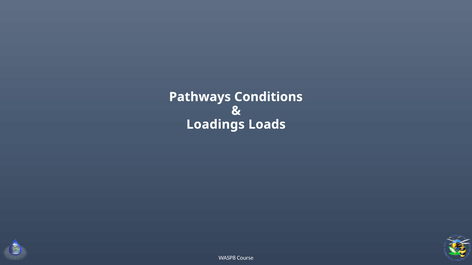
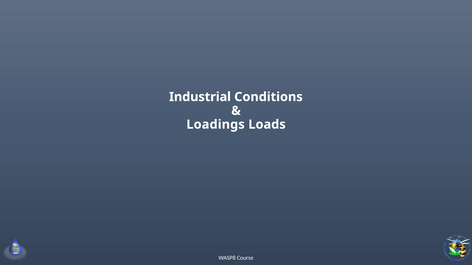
Pathways: Pathways -> Industrial
